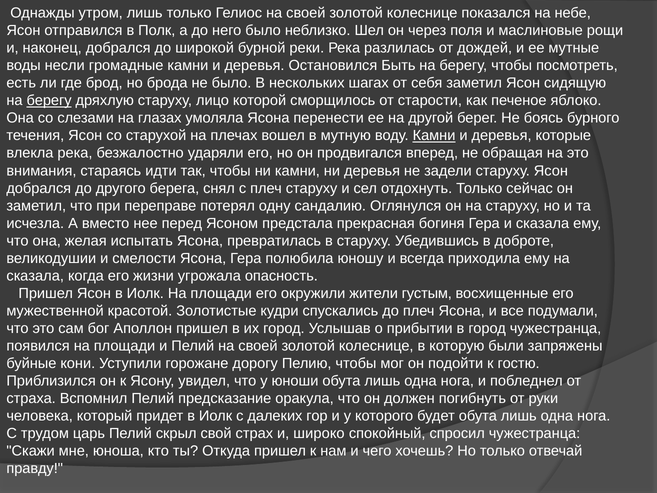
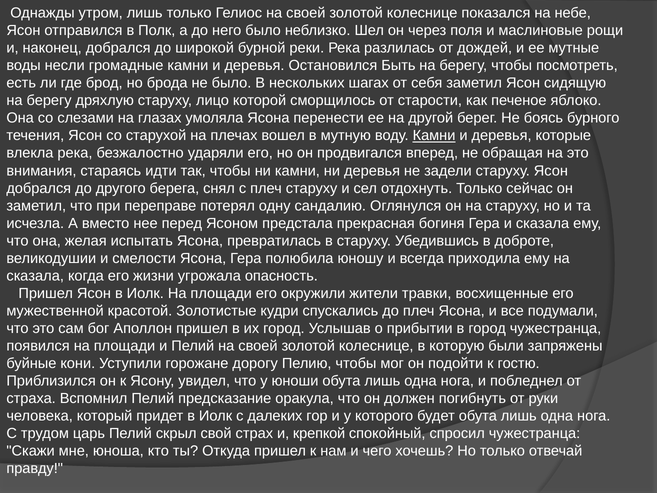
берегу at (49, 101) underline: present -> none
густым: густым -> травки
широко: широко -> крепкой
